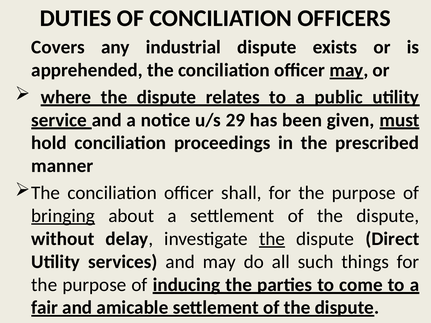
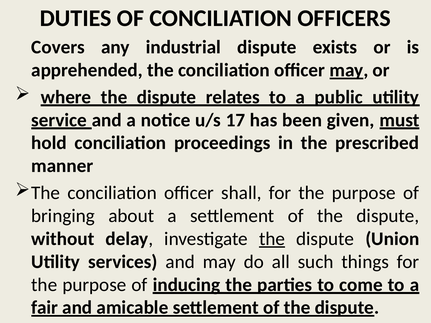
29: 29 -> 17
bringing underline: present -> none
Direct: Direct -> Union
